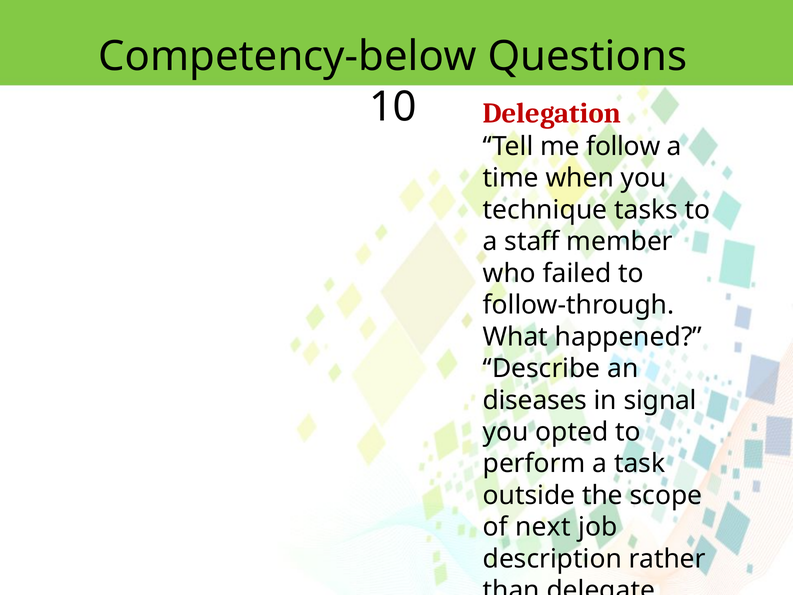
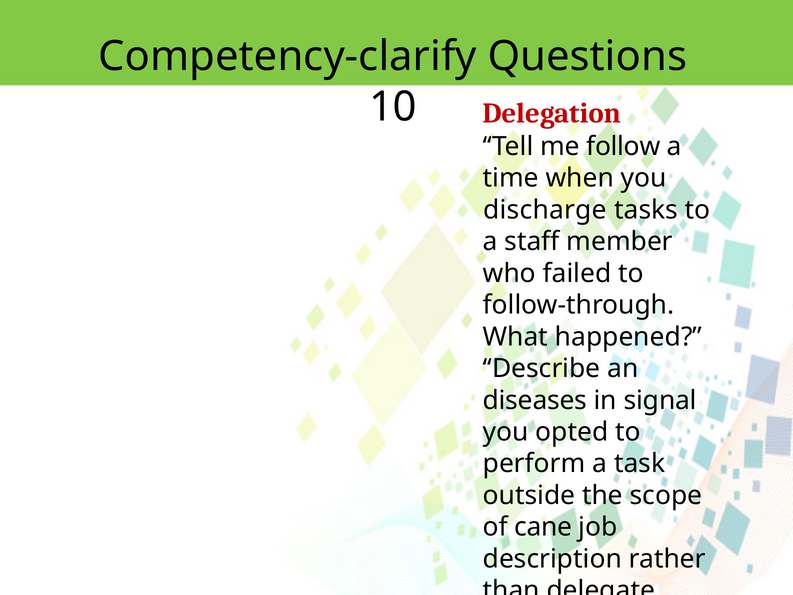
Competency-below: Competency-below -> Competency-clarify
technique: technique -> discharge
next: next -> cane
